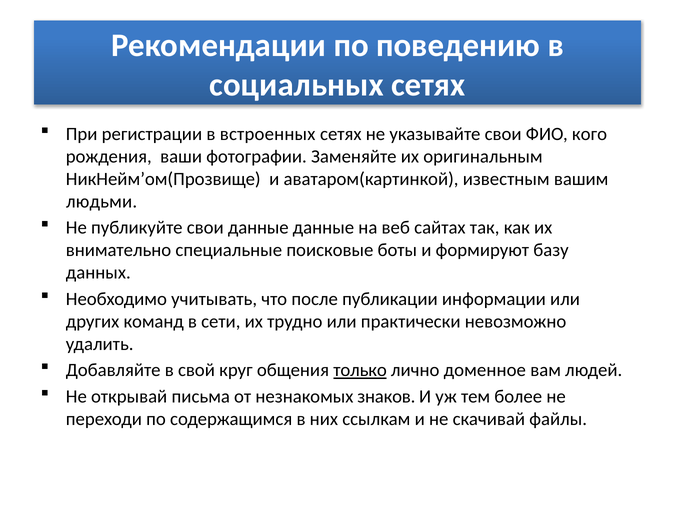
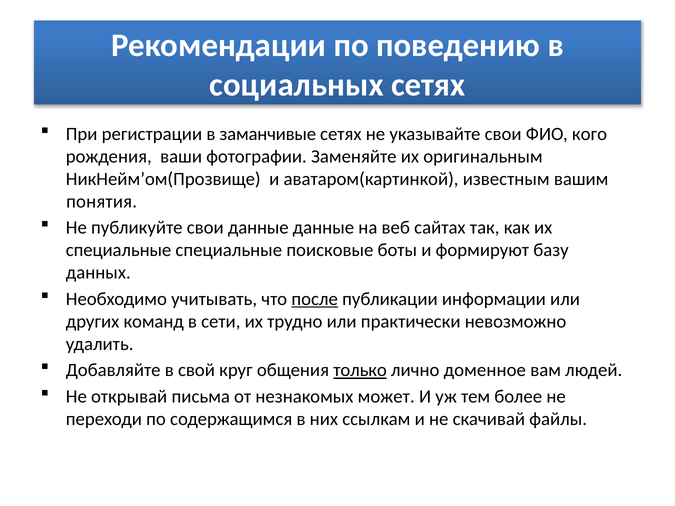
встроенных: встроенных -> заманчивые
людьми: людьми -> понятия
внимательно at (119, 250): внимательно -> специальные
после underline: none -> present
знаков: знаков -> может
